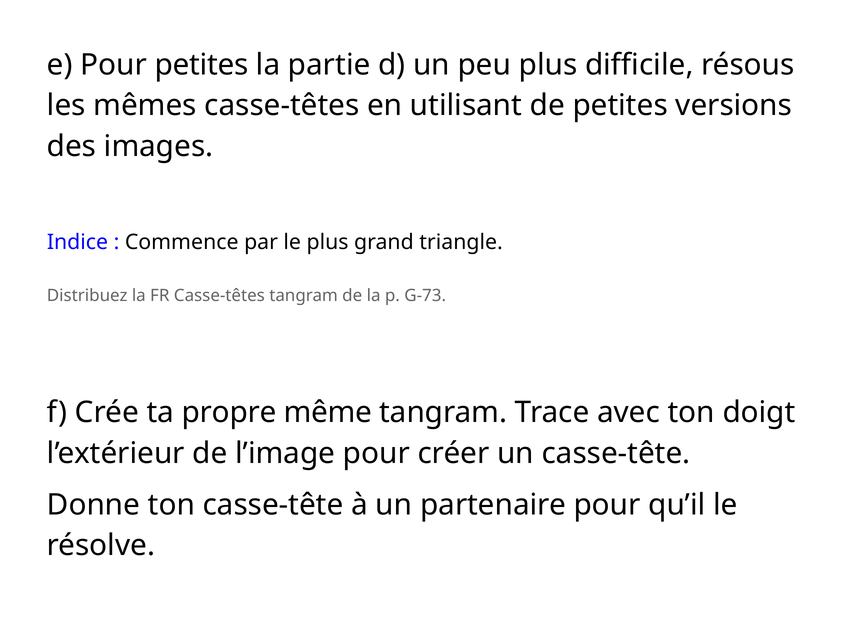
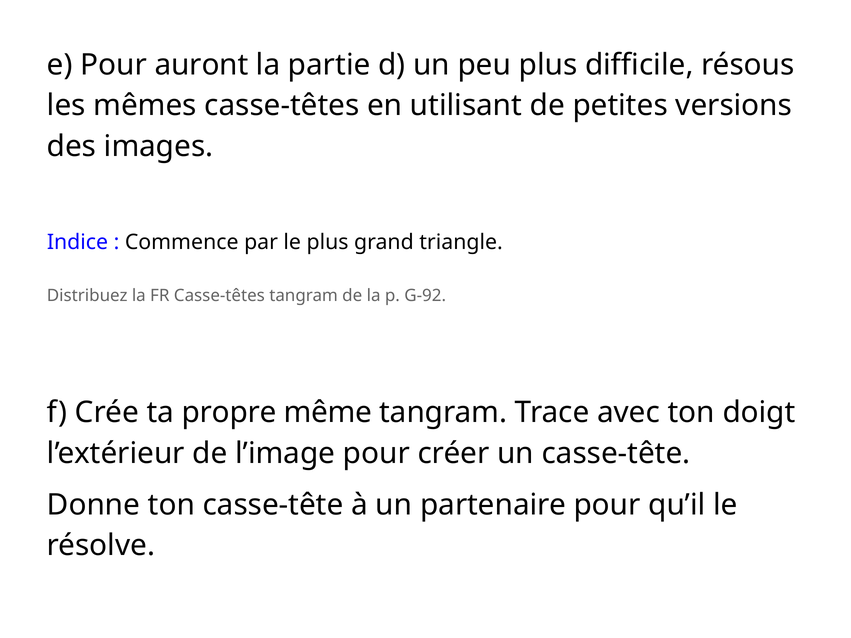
Pour petites: petites -> auront
G-73: G-73 -> G-92
